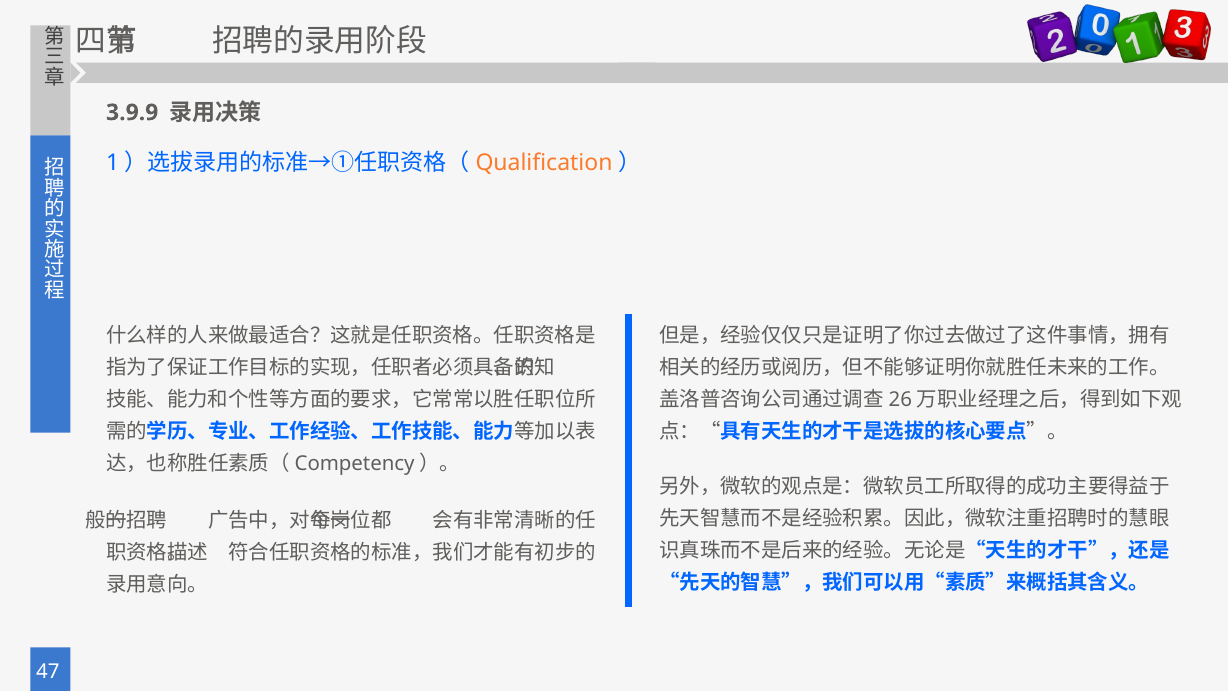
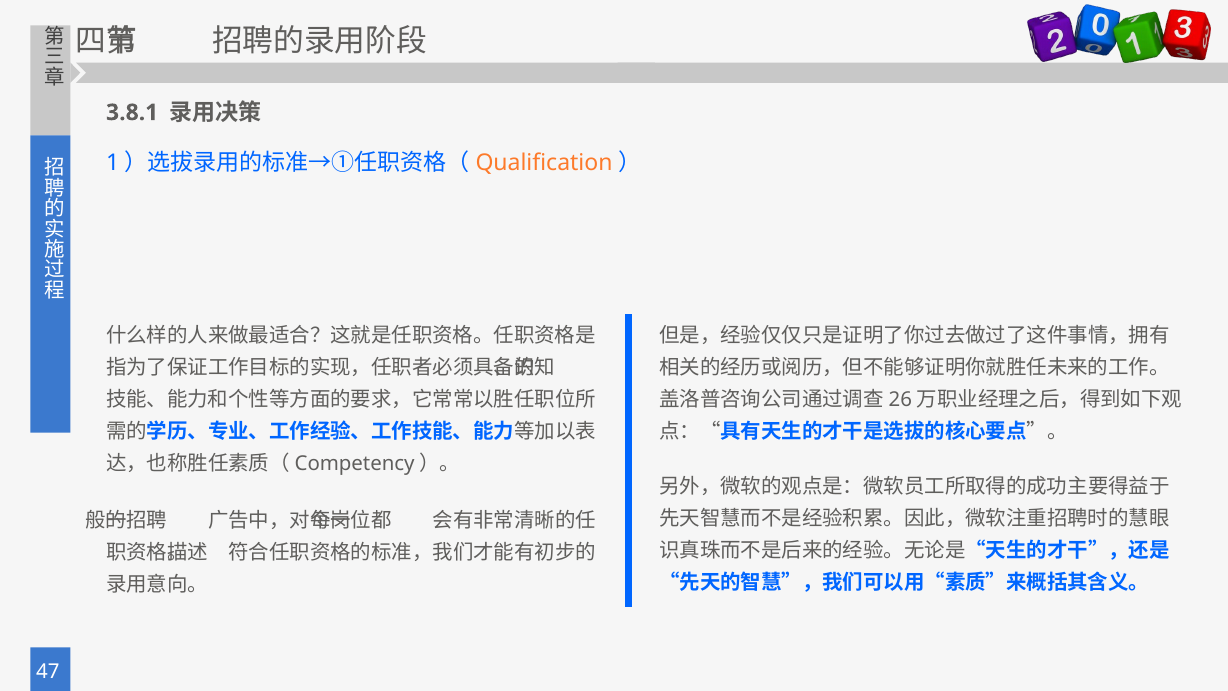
3.9.9: 3.9.9 -> 3.8.1
